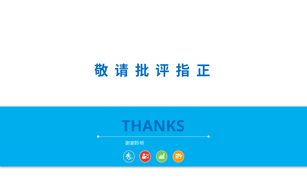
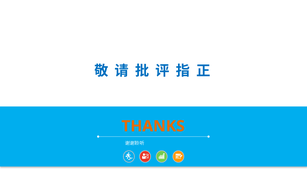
THANKS colour: blue -> orange
